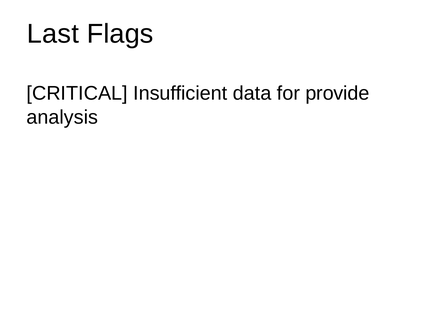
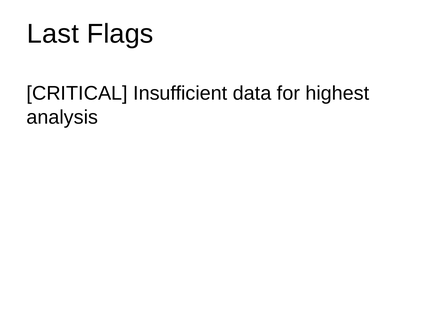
provide: provide -> highest
